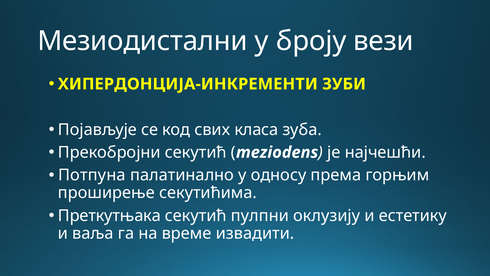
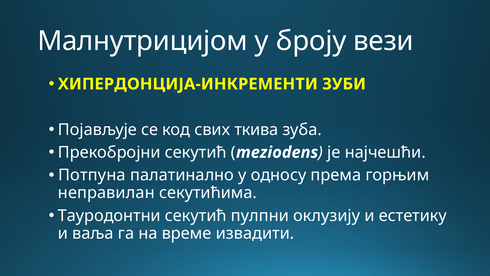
Мезиодистални: Мезиодистални -> Малнутрицијом
класа: класа -> ткива
проширење: проширење -> неправилан
Преткутњака: Преткутњака -> Тауродонтни
